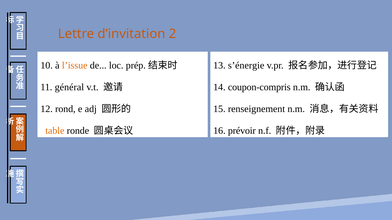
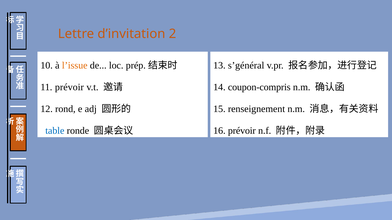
s’énergie: s’énergie -> s’général
11 général: général -> prévoir
table colour: orange -> blue
